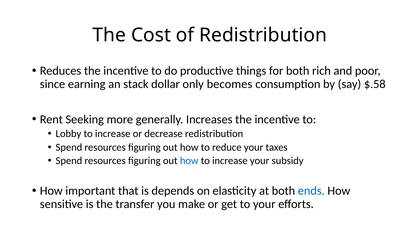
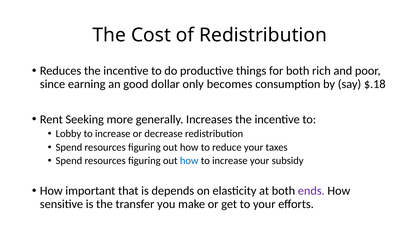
stack: stack -> good
$.58: $.58 -> $.18
ends colour: blue -> purple
